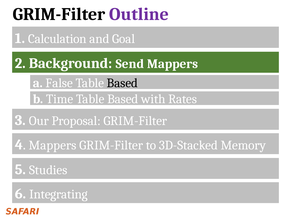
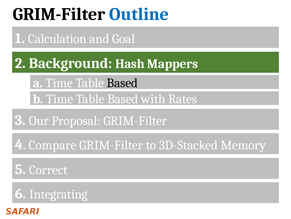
Outline colour: purple -> blue
Send: Send -> Hash
a False: False -> Time
4 Mappers: Mappers -> Compare
Studies: Studies -> Correct
